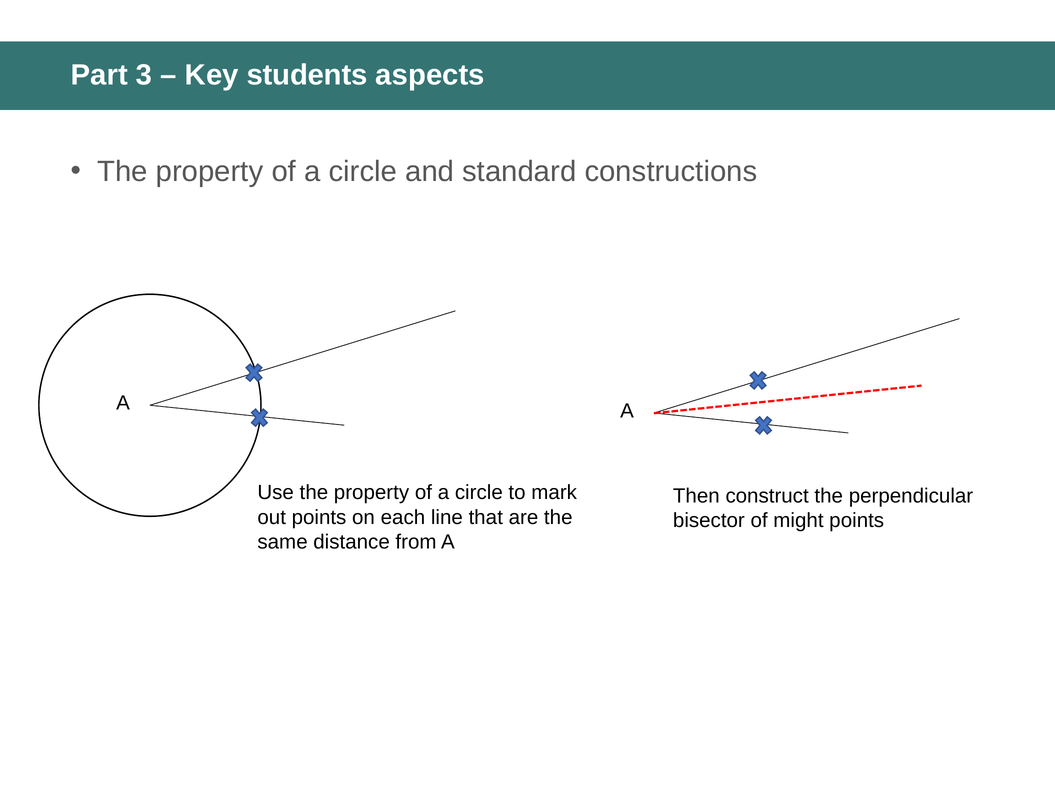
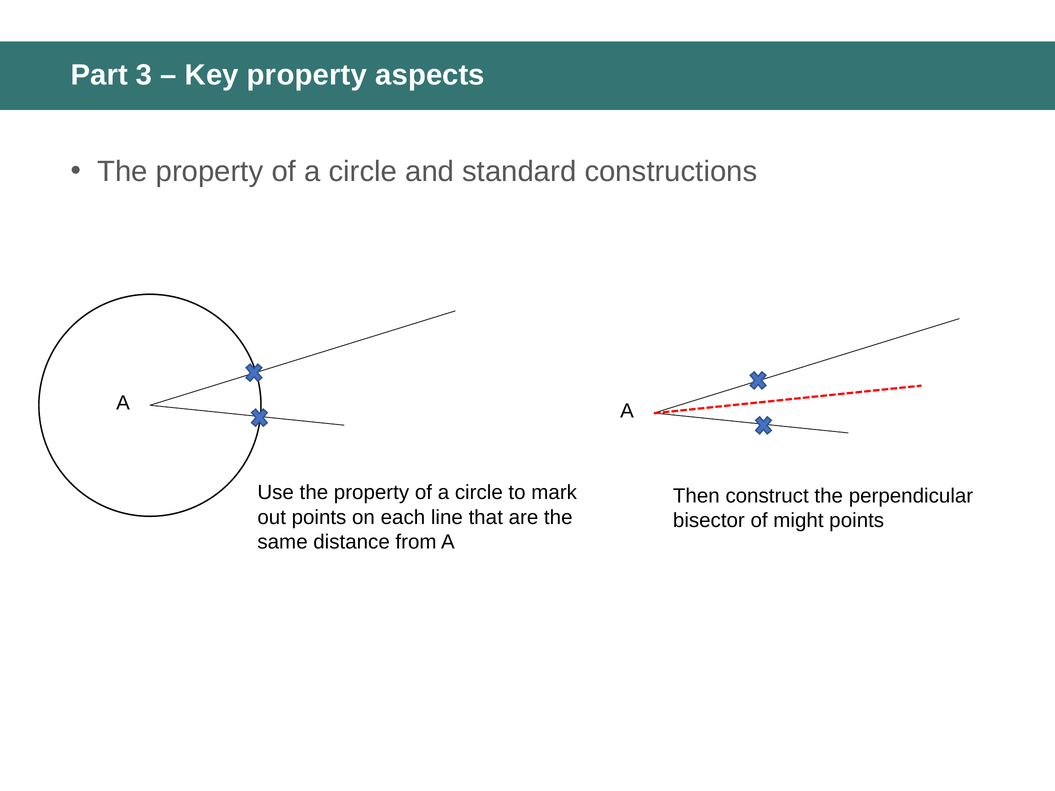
Key students: students -> property
